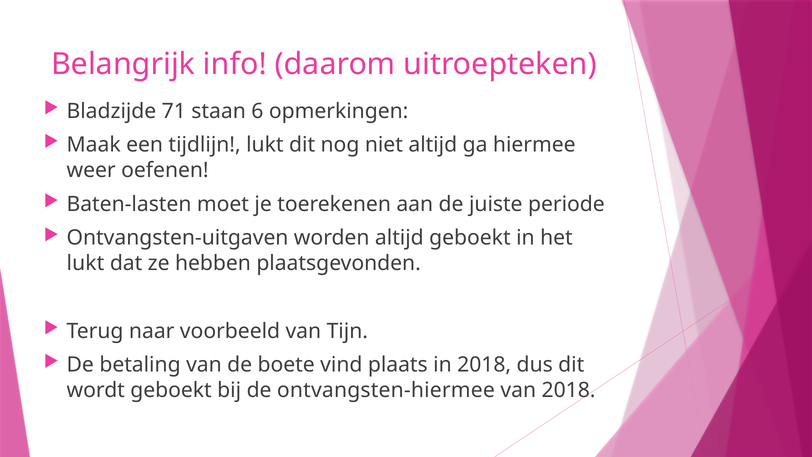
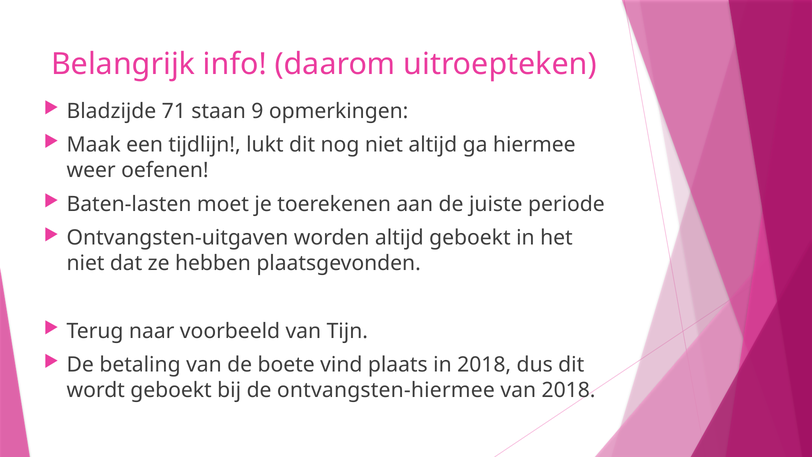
6: 6 -> 9
lukt at (85, 263): lukt -> niet
